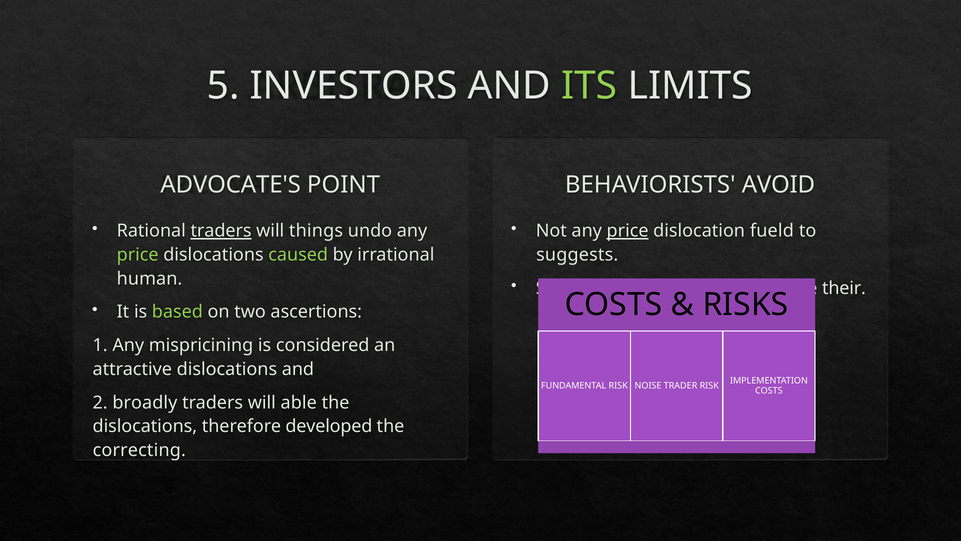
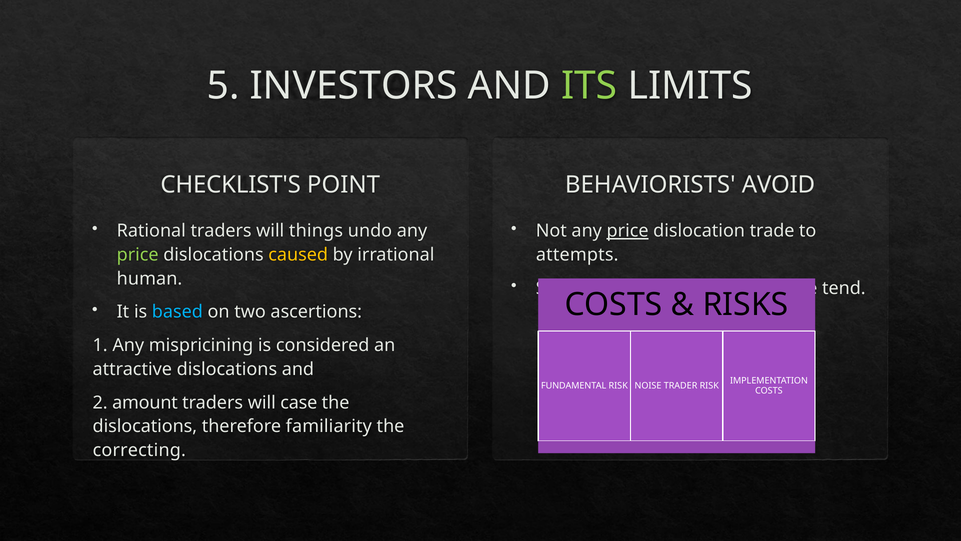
ADVOCATE'S: ADVOCATE'S -> CHECKLIST'S
traders at (221, 231) underline: present -> none
fueld: fueld -> trade
caused colour: light green -> yellow
suggests: suggests -> attempts
their: their -> tend
based colour: light green -> light blue
broadly: broadly -> amount
able: able -> case
developed: developed -> familiarity
